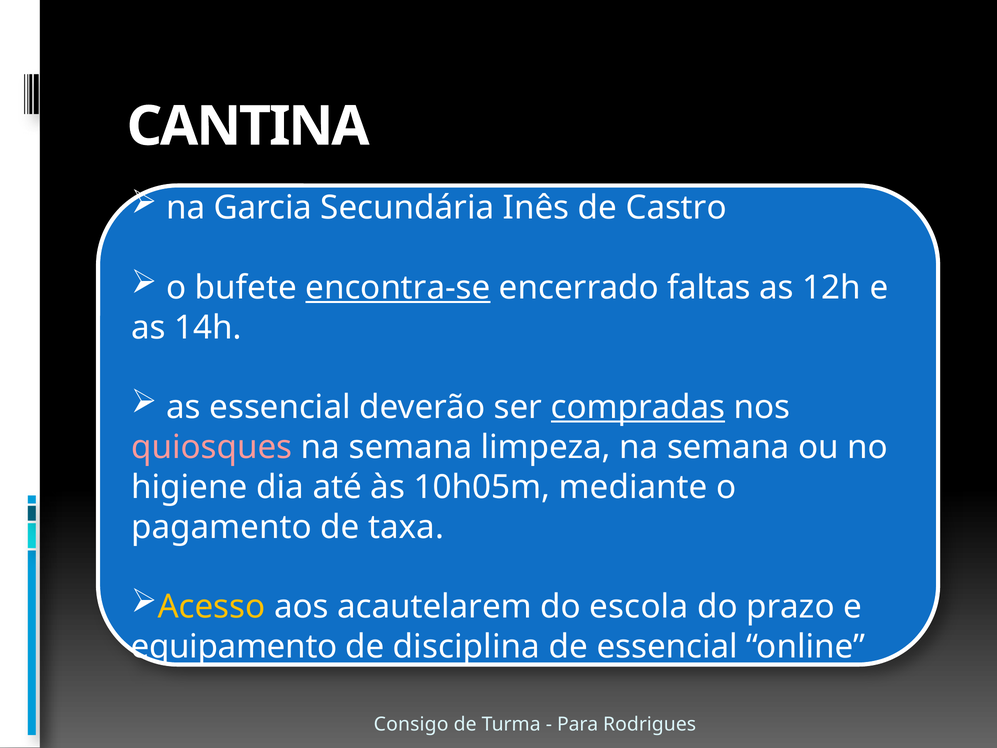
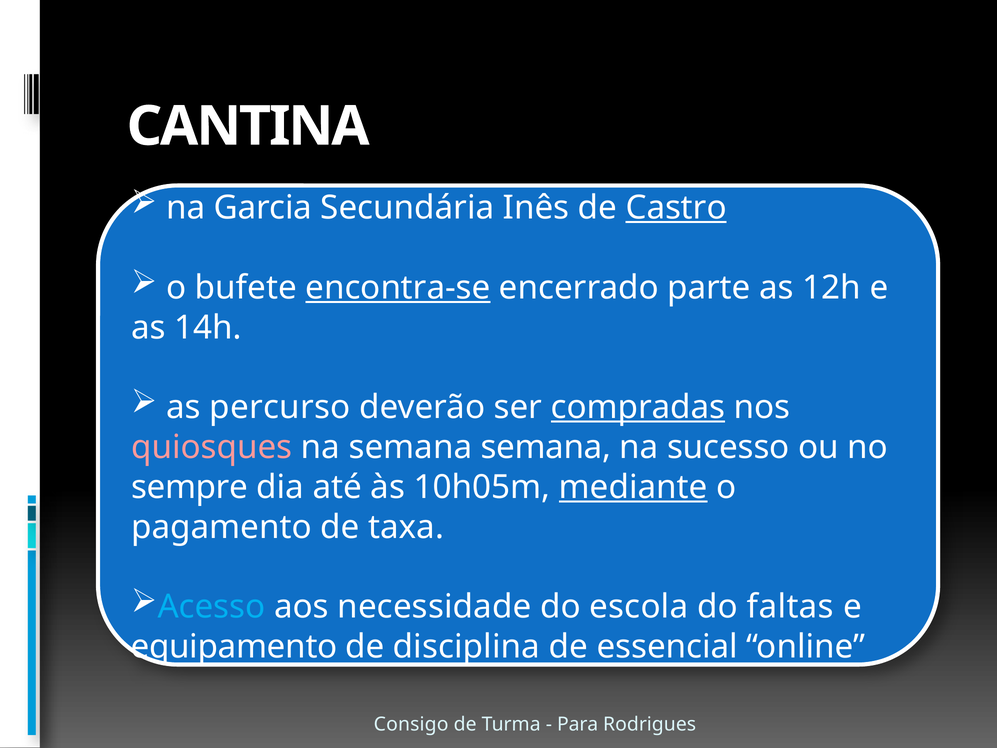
Castro underline: none -> present
faltas: faltas -> parte
as essencial: essencial -> percurso
semana limpeza: limpeza -> semana
semana at (728, 447): semana -> sucesso
higiene: higiene -> sempre
mediante underline: none -> present
Acesso colour: yellow -> light blue
acautelarem: acautelarem -> necessidade
prazo: prazo -> faltas
